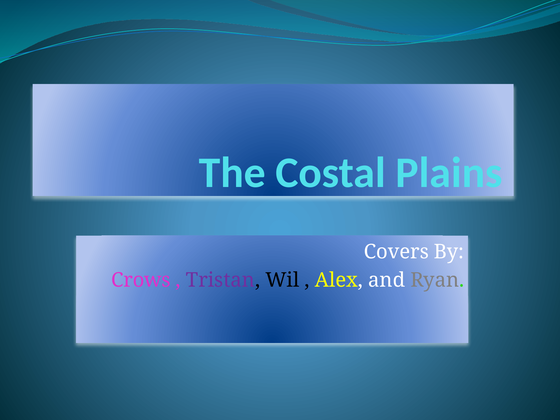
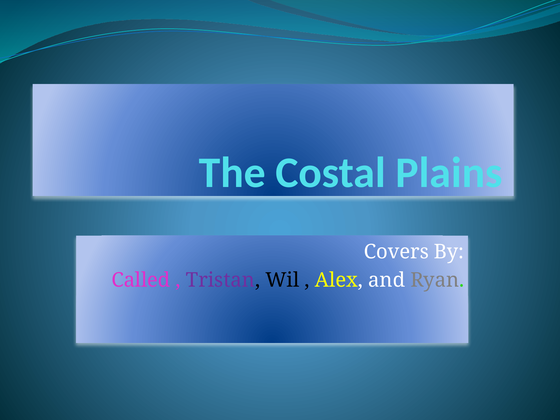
Crows: Crows -> Called
